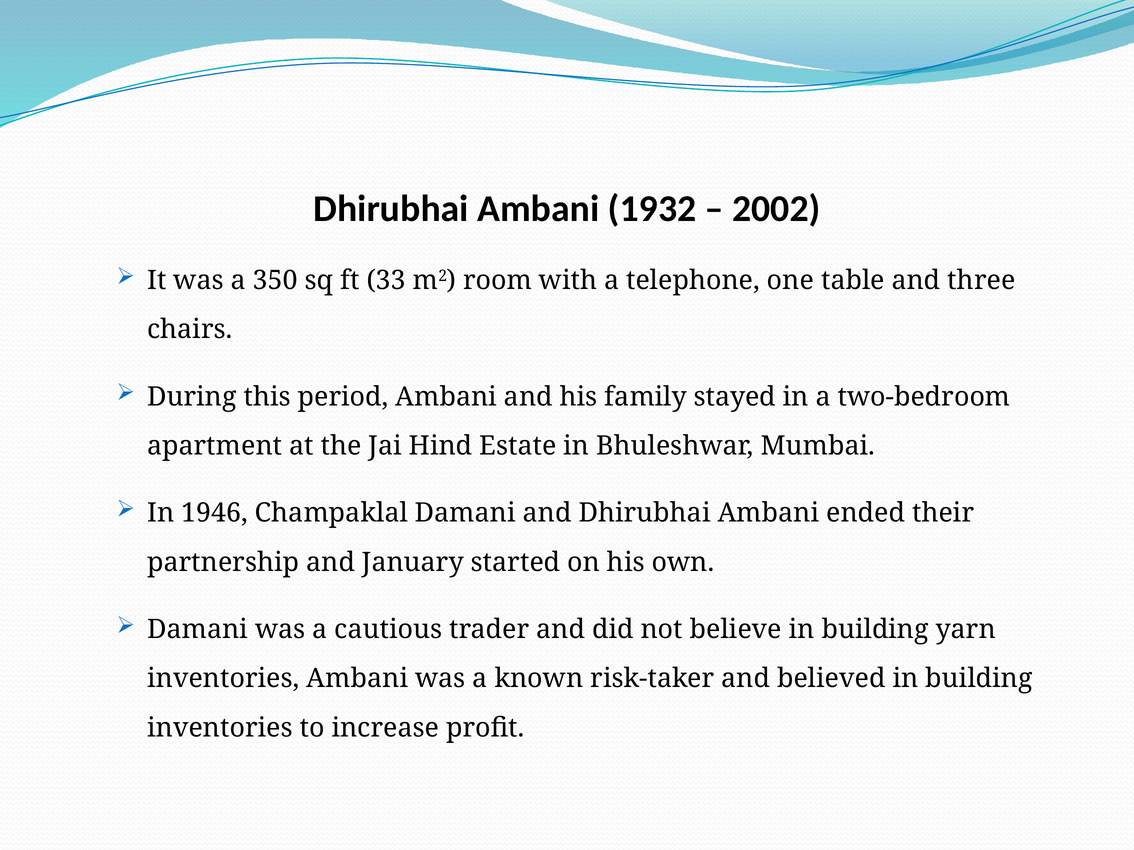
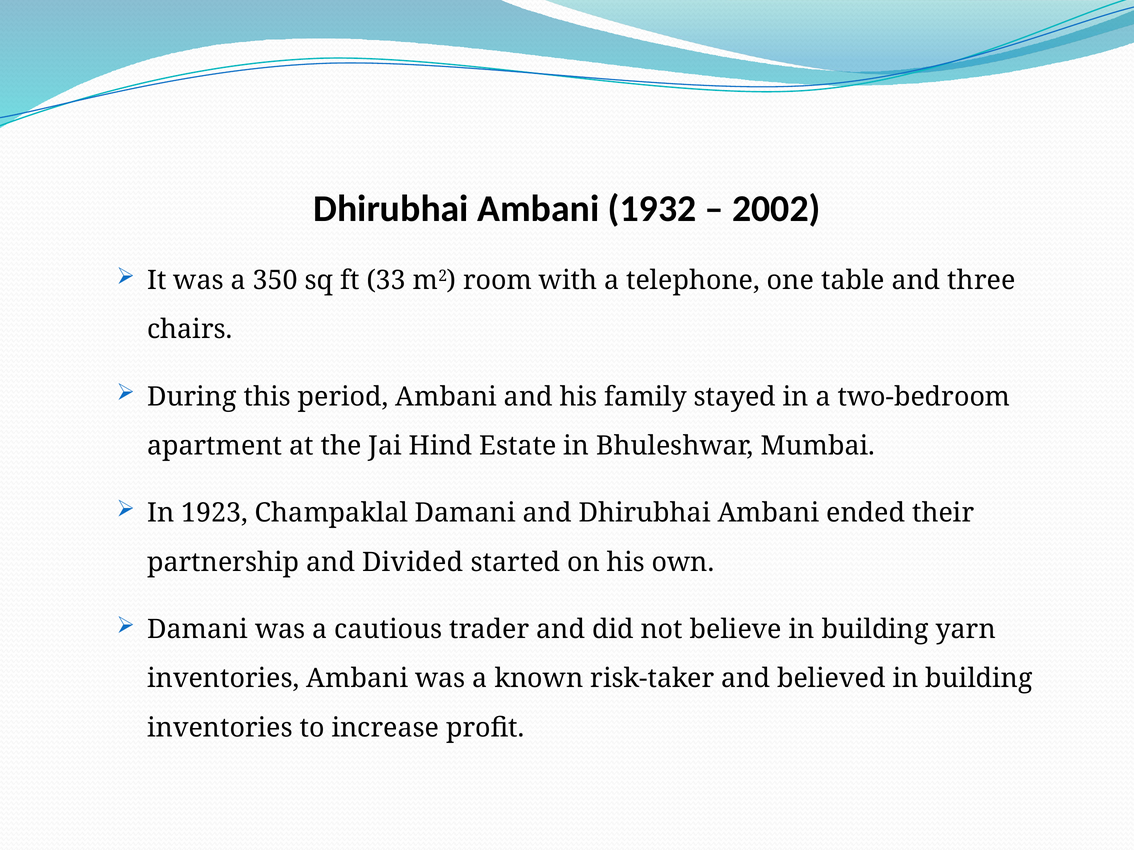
1946: 1946 -> 1923
January: January -> Divided
